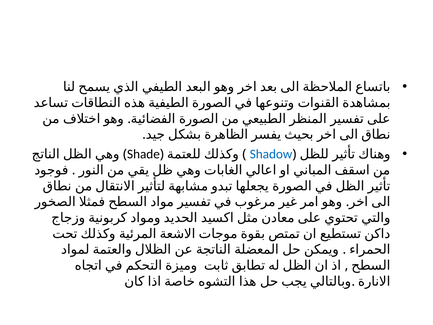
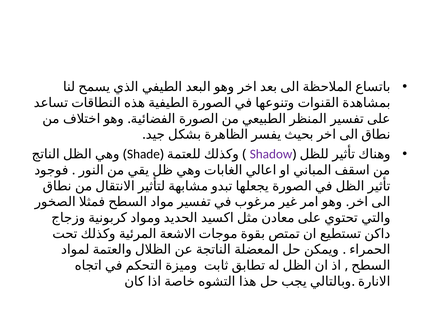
Shadow colour: blue -> purple
